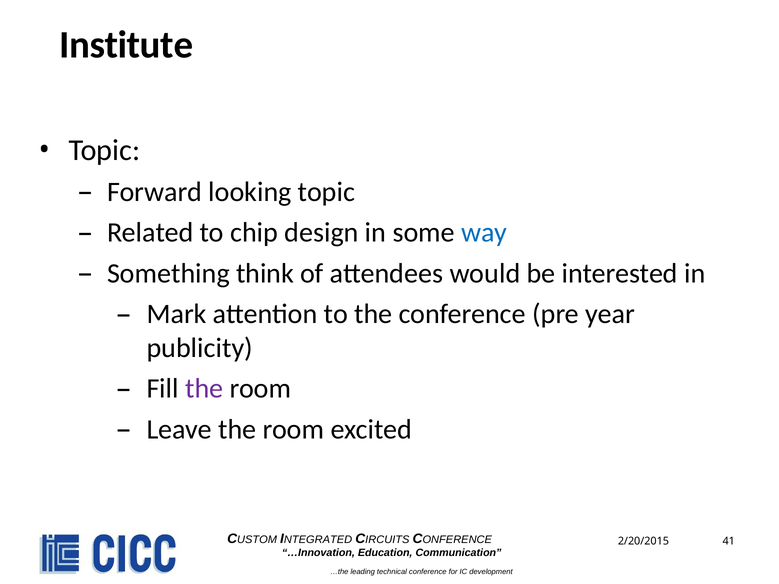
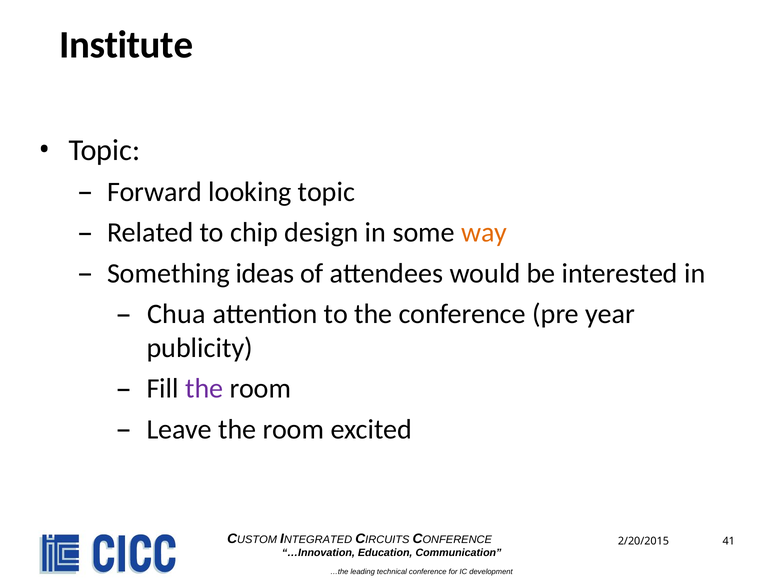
way colour: blue -> orange
think: think -> ideas
Mark: Mark -> Chua
